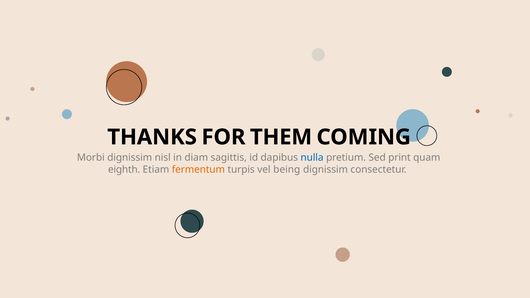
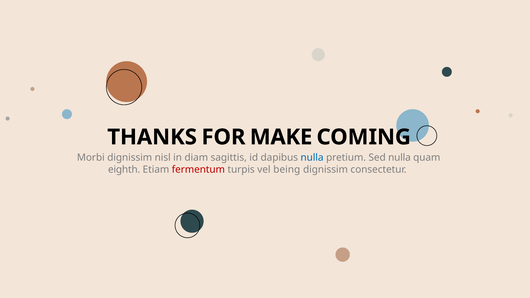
THEM: THEM -> MAKE
Sed print: print -> nulla
fermentum colour: orange -> red
